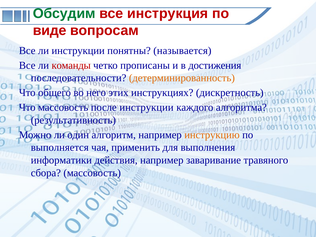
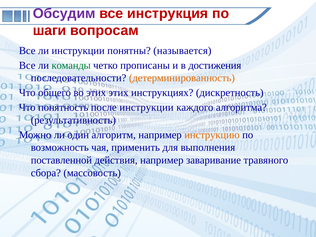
Обсудим colour: green -> purple
виде: виде -> шаги
команды colour: red -> green
во него: него -> этих
Что массовость: массовость -> понятность
выполняется: выполняется -> возможность
информатики: информатики -> поставленной
